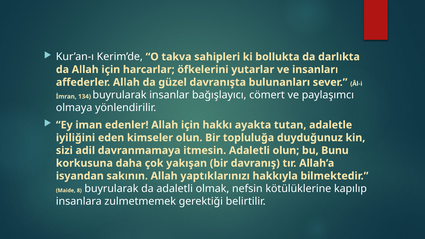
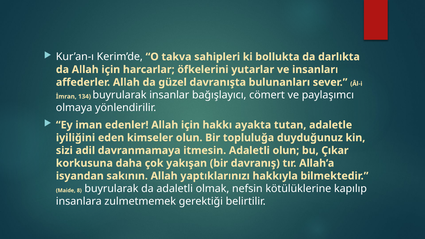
Bunu: Bunu -> Çıkar
